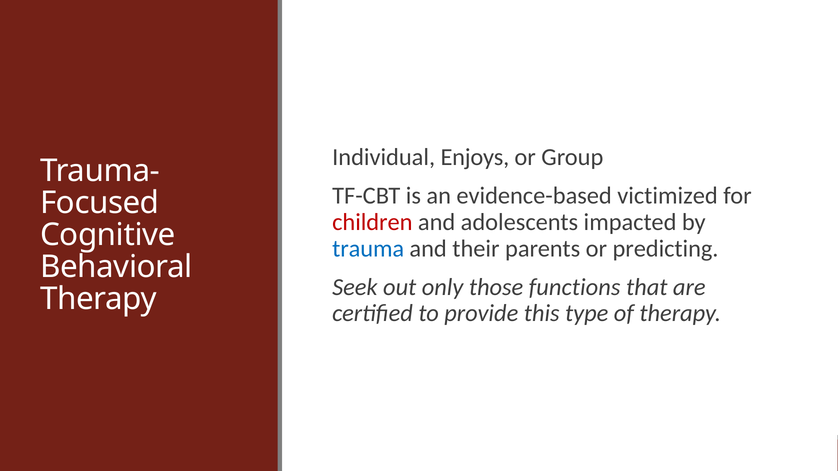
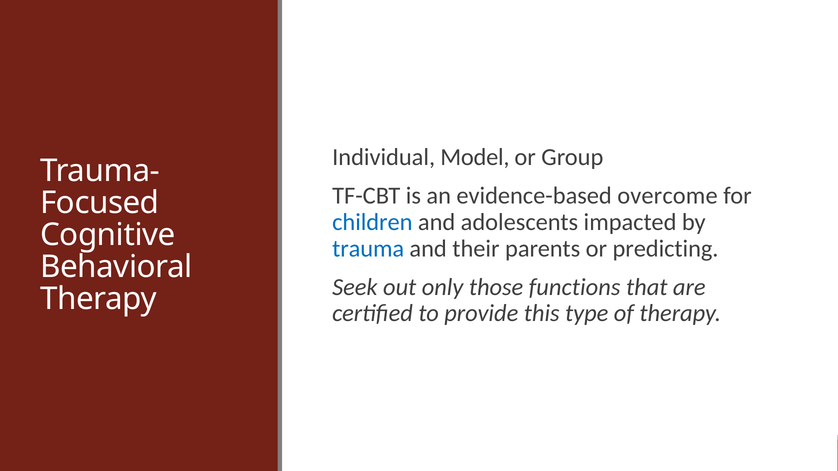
Enjoys: Enjoys -> Model
victimized: victimized -> overcome
children colour: red -> blue
